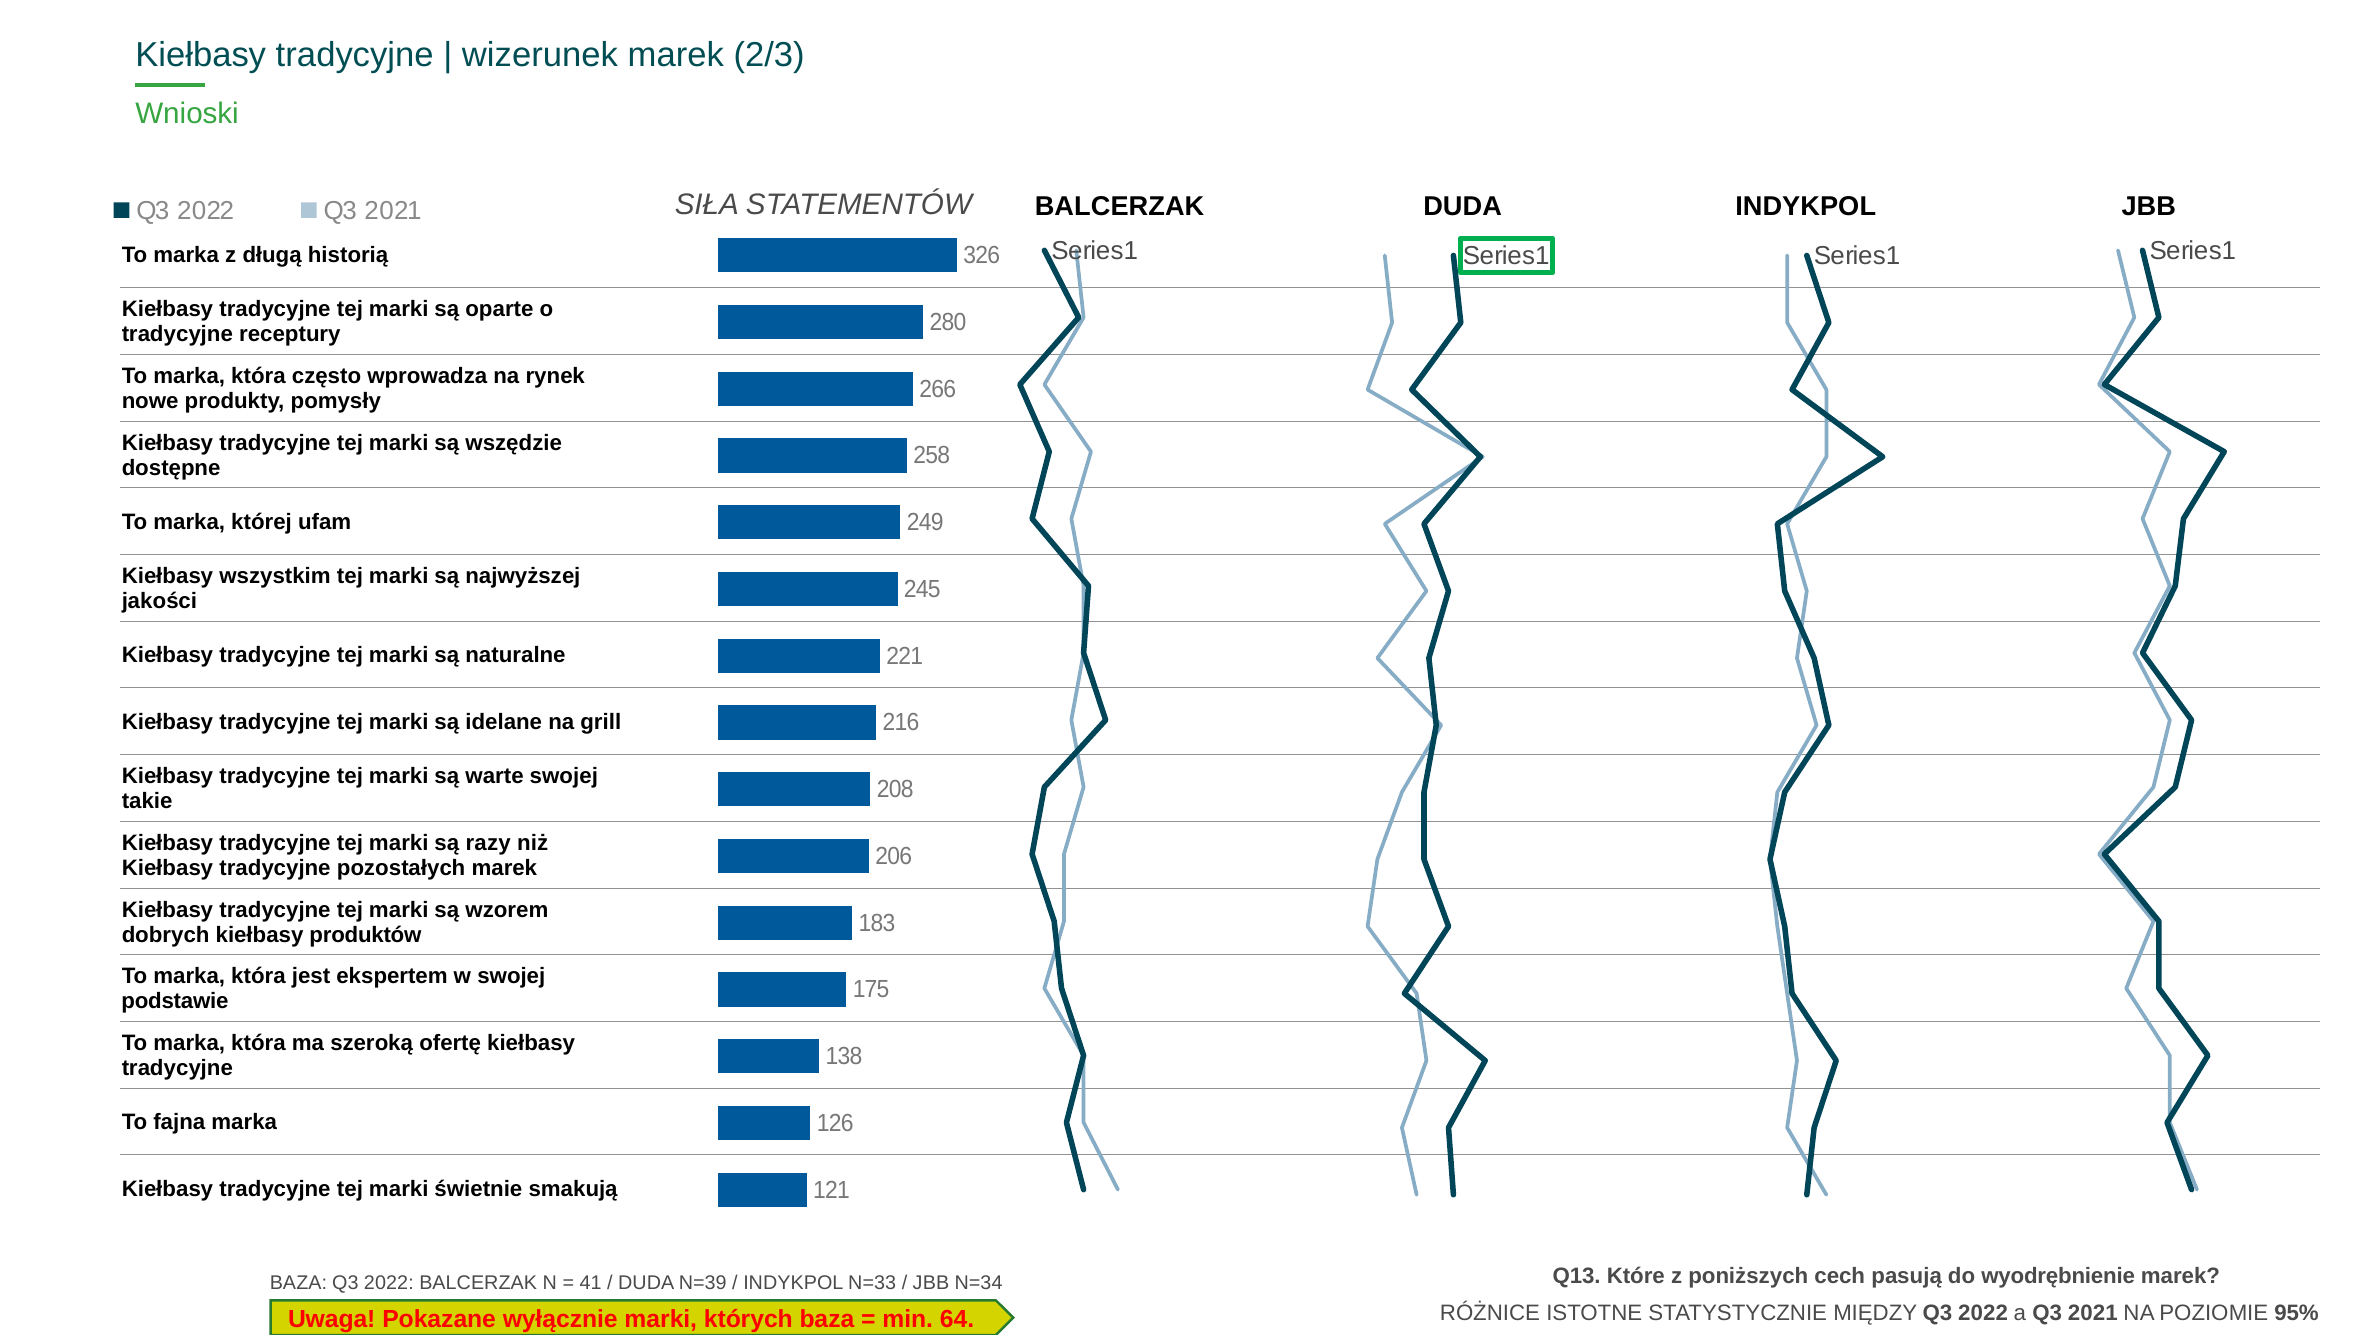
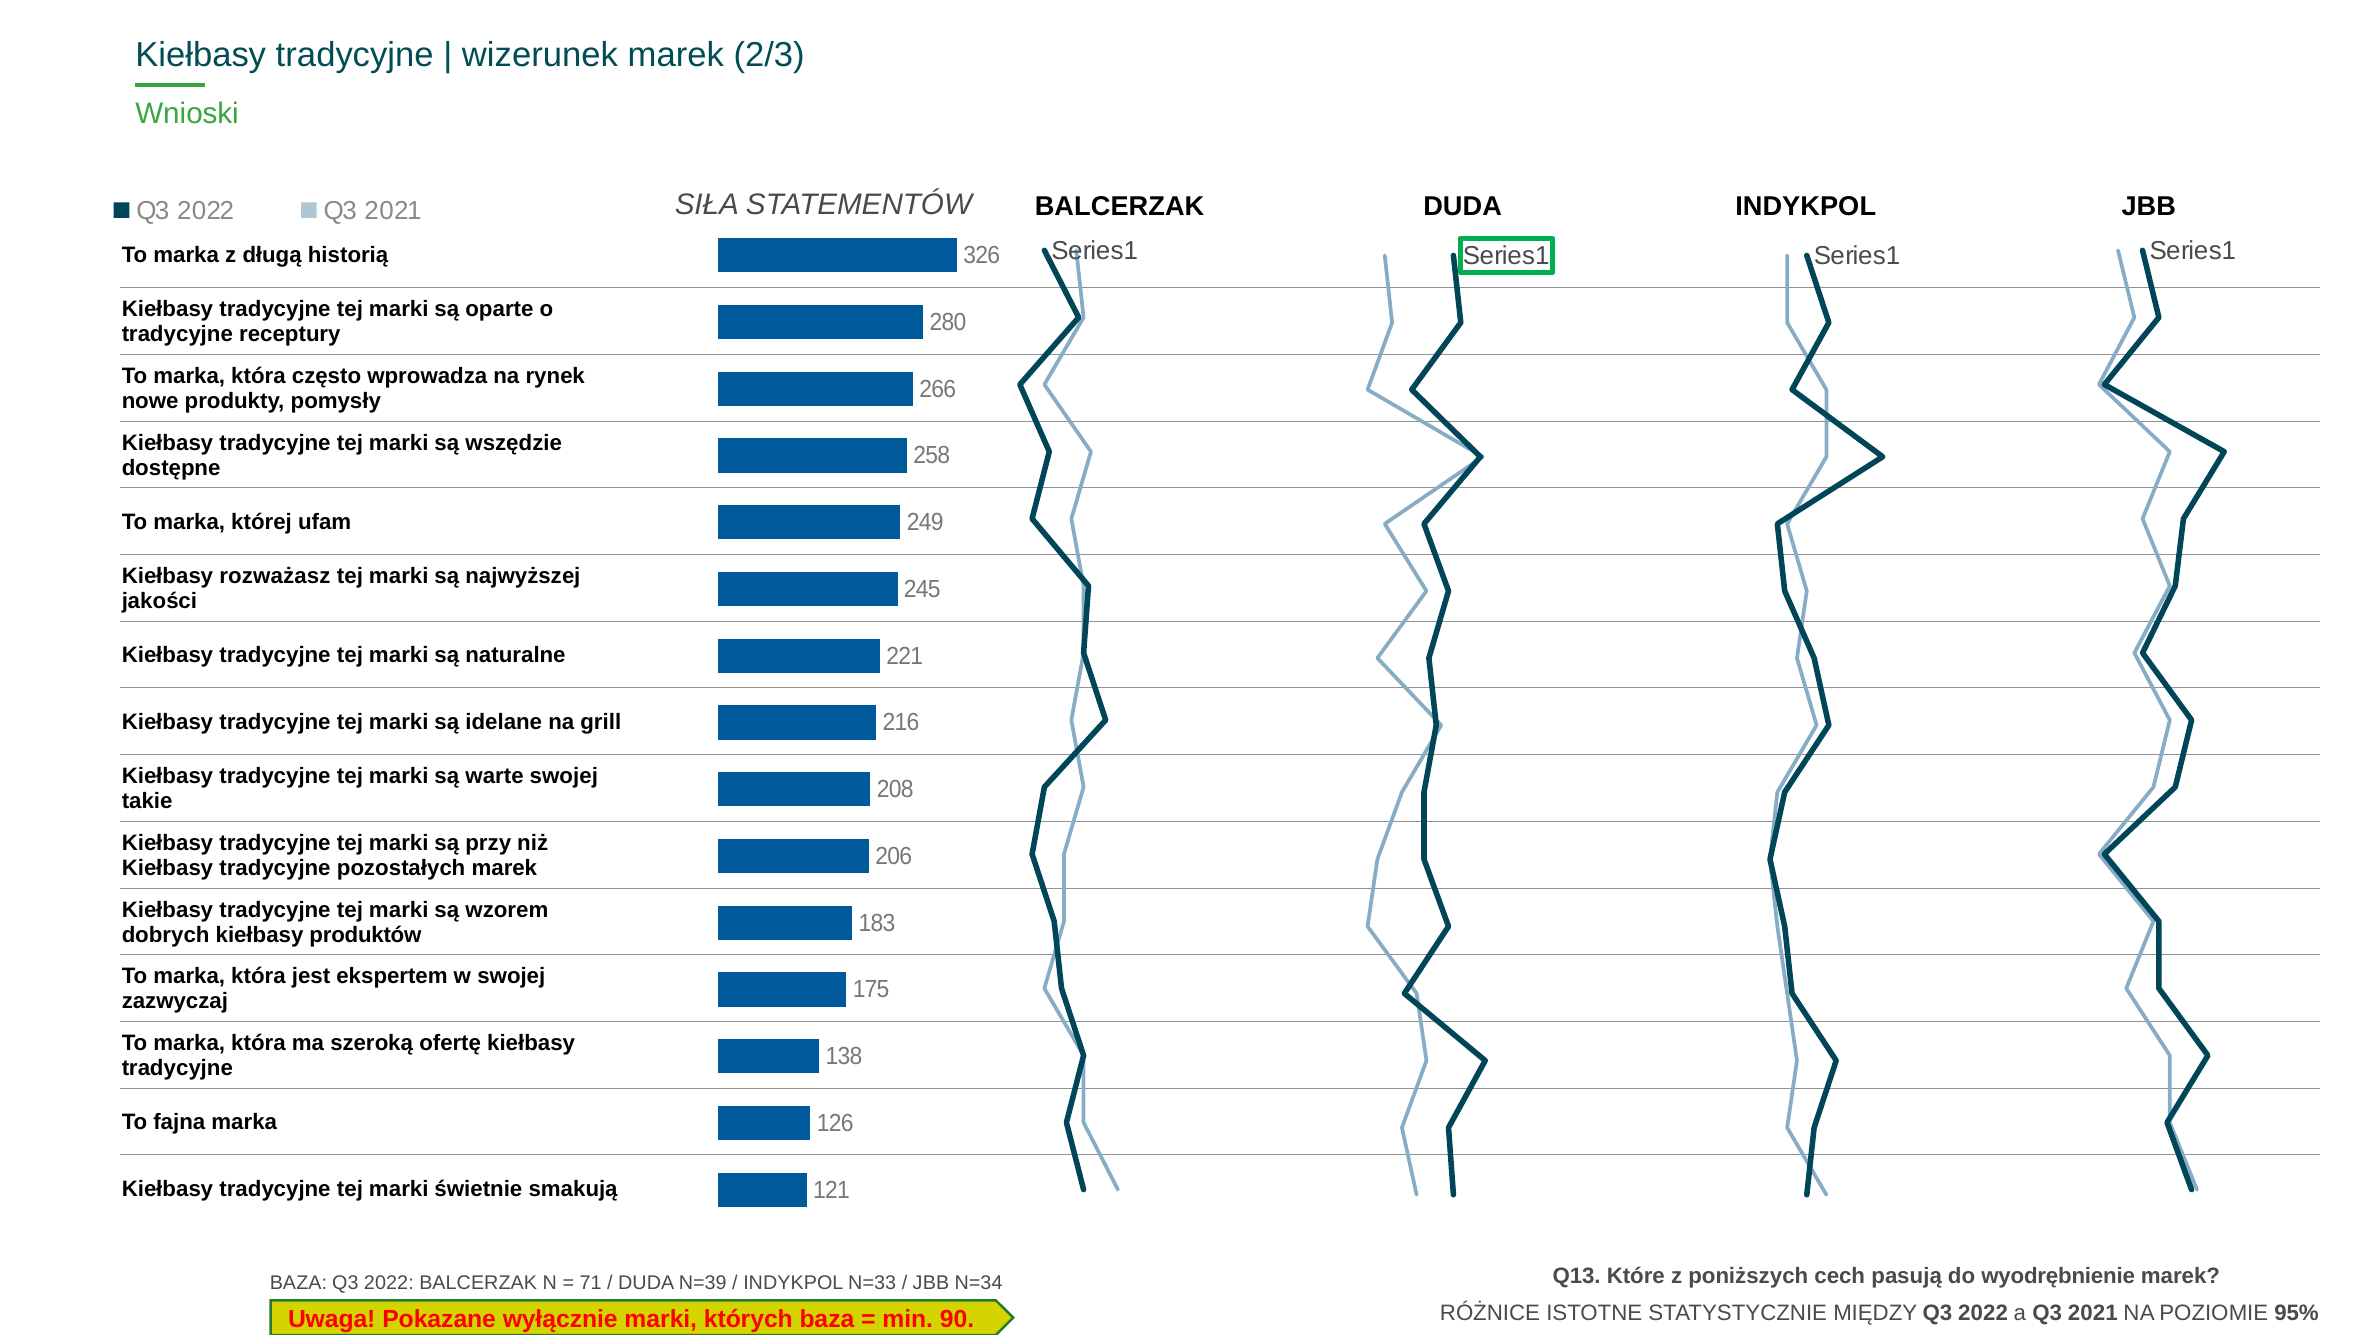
wszystkim: wszystkim -> rozważasz
razy: razy -> przy
podstawie: podstawie -> zazwyczaj
41: 41 -> 71
64: 64 -> 90
